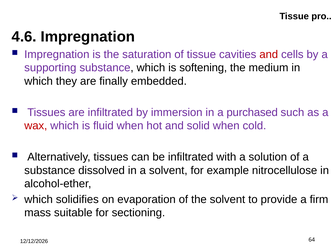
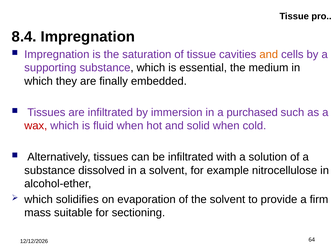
4.6: 4.6 -> 8.4
and at (269, 54) colour: red -> orange
softening: softening -> essential
